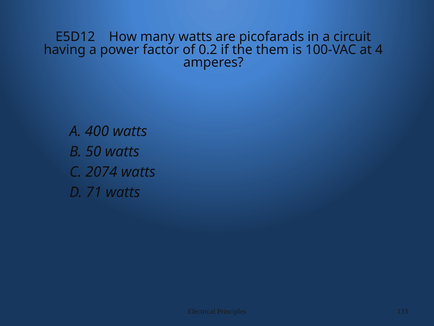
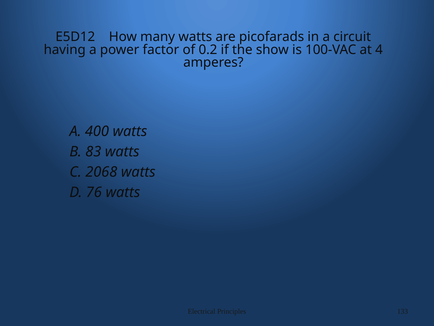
them: them -> show
50: 50 -> 83
2074: 2074 -> 2068
71: 71 -> 76
